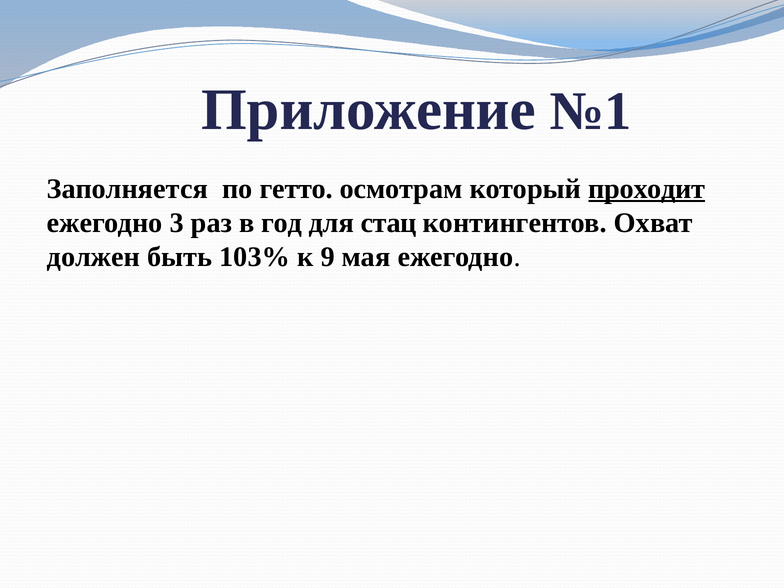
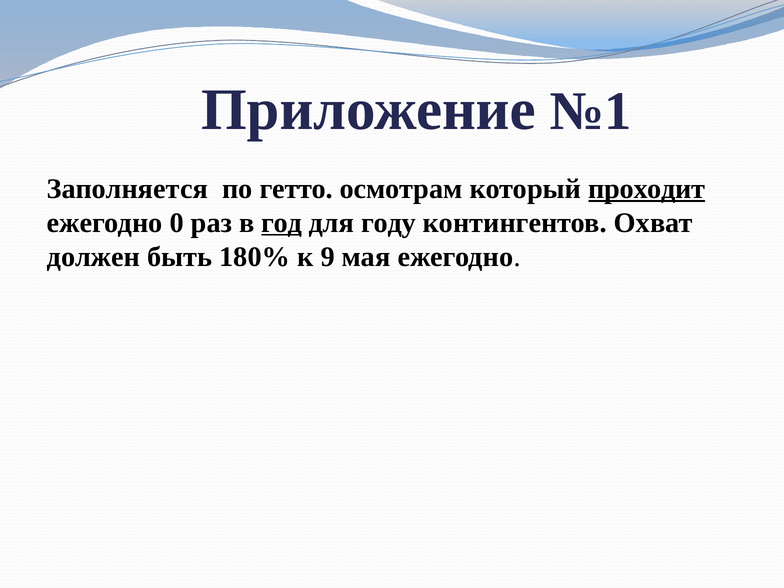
3: 3 -> 0
год underline: none -> present
стац: стац -> году
103%: 103% -> 180%
